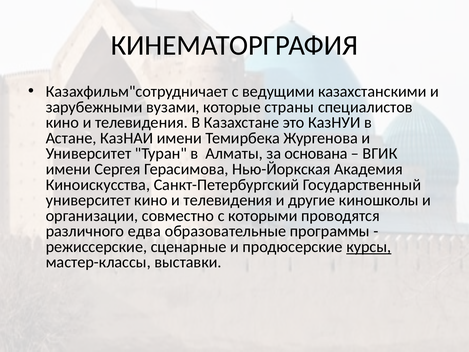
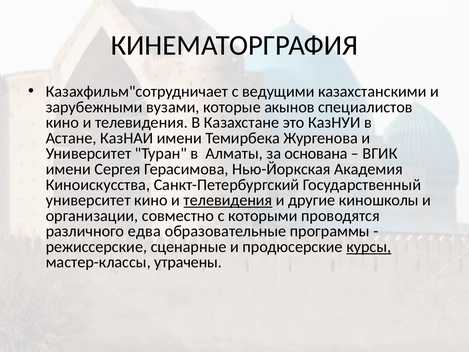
страны: страны -> акынов
телевидения at (228, 200) underline: none -> present
выставки: выставки -> утрачены
